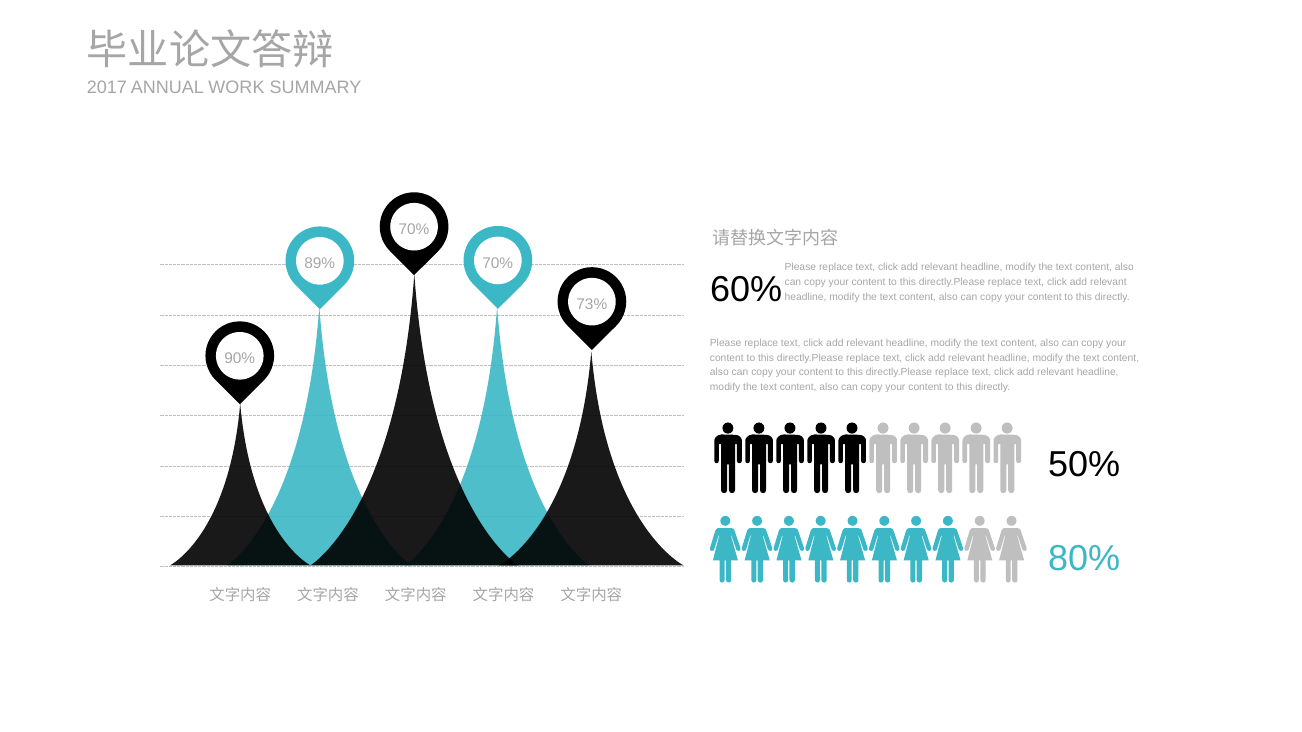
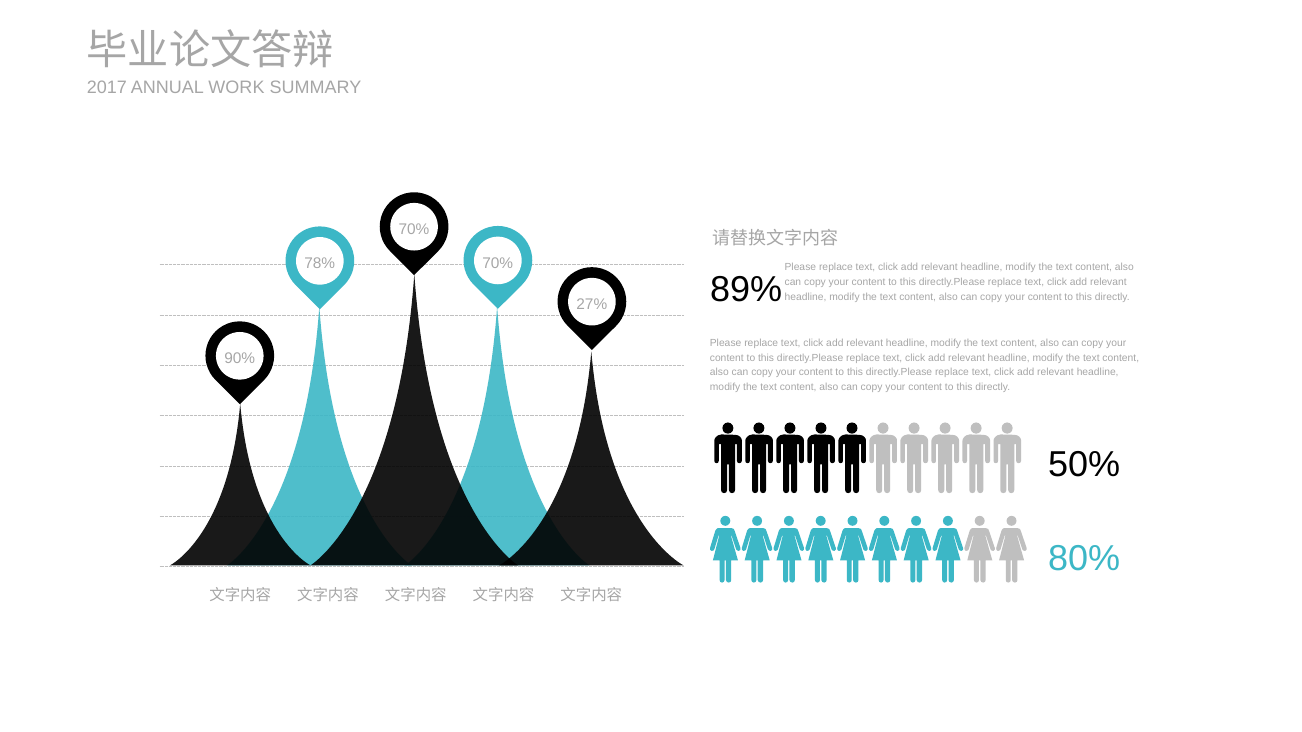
89%: 89% -> 78%
60%: 60% -> 89%
73%: 73% -> 27%
